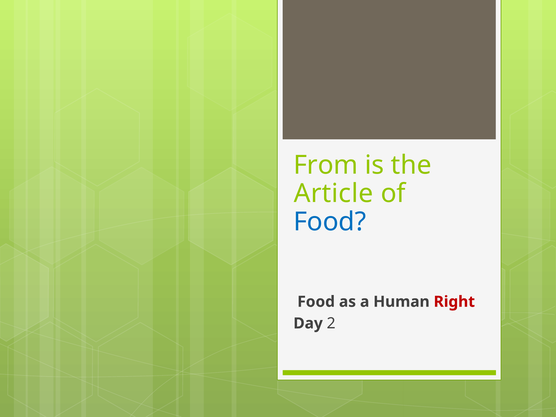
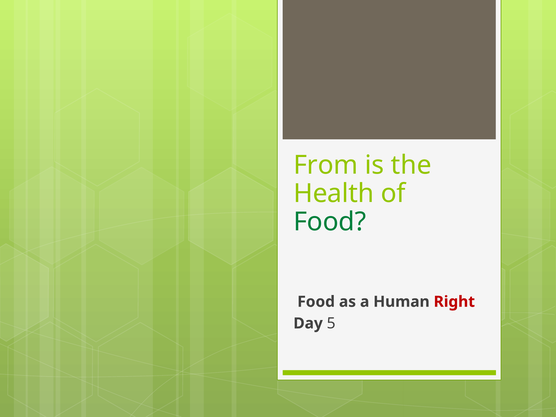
Article: Article -> Health
Food at (330, 222) colour: blue -> green
2: 2 -> 5
